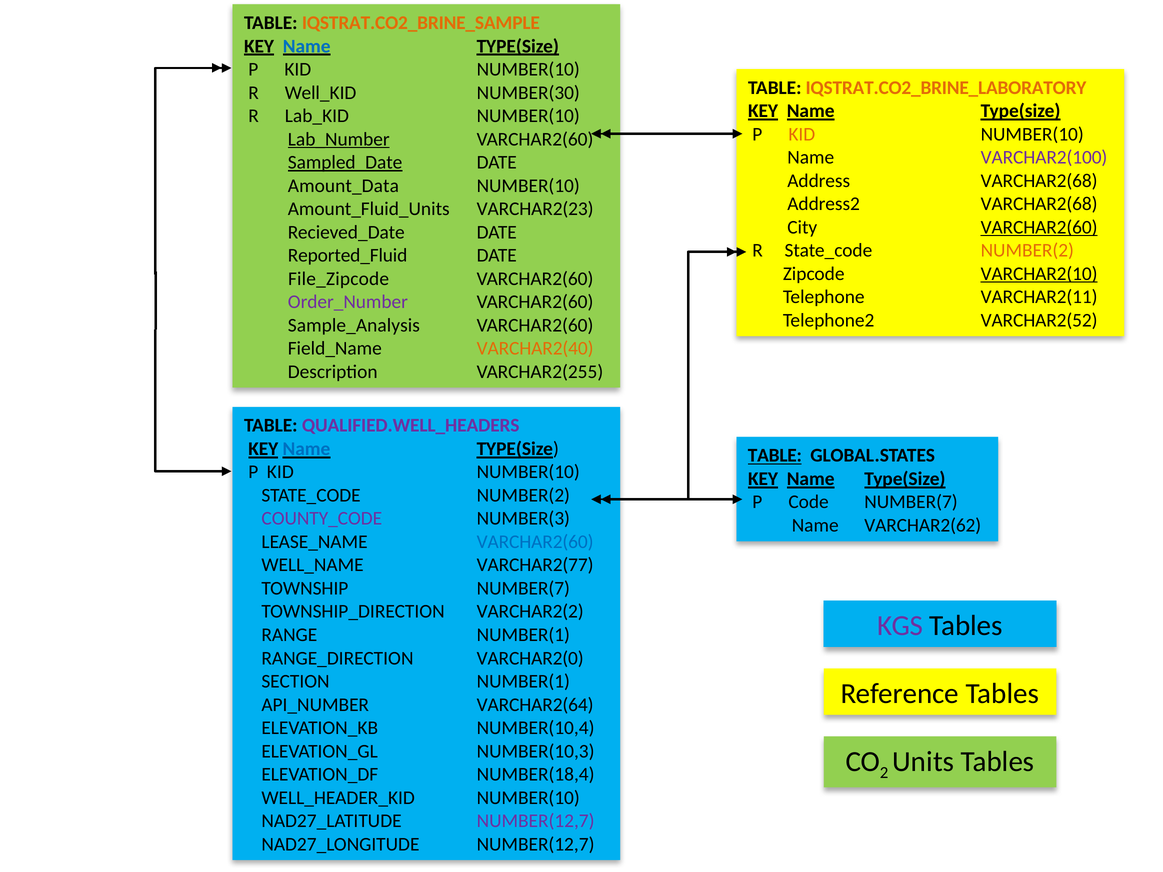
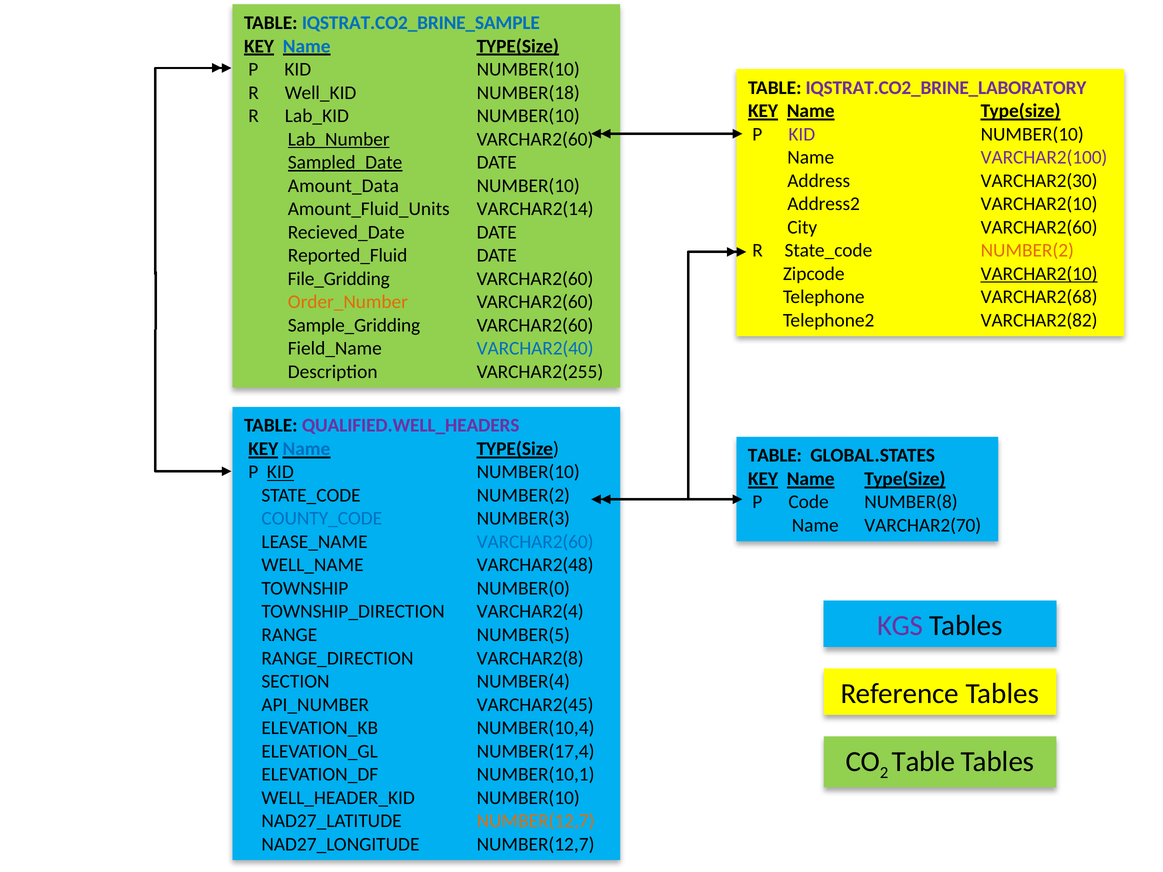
IQSTRAT.CO2_BRINE_SAMPLE colour: orange -> blue
IQSTRAT.CO2_BRINE_LABORATORY colour: orange -> purple
NUMBER(30: NUMBER(30 -> NUMBER(18
KID at (802, 134) colour: orange -> purple
Address VARCHAR2(68: VARCHAR2(68 -> VARCHAR2(30
Address2 VARCHAR2(68: VARCHAR2(68 -> VARCHAR2(10
VARCHAR2(23: VARCHAR2(23 -> VARCHAR2(14
VARCHAR2(60 at (1039, 227) underline: present -> none
File_Zipcode: File_Zipcode -> File_Gridding
VARCHAR2(11: VARCHAR2(11 -> VARCHAR2(68
Order_Number colour: purple -> orange
VARCHAR2(52: VARCHAR2(52 -> VARCHAR2(82
Sample_Analysis: Sample_Analysis -> Sample_Gridding
VARCHAR2(40 colour: orange -> blue
TABLE at (775, 456) underline: present -> none
KID at (280, 472) underline: none -> present
Code NUMBER(7: NUMBER(7 -> NUMBER(8
COUNTY_CODE colour: purple -> blue
VARCHAR2(62: VARCHAR2(62 -> VARCHAR2(70
VARCHAR2(77: VARCHAR2(77 -> VARCHAR2(48
TOWNSHIP NUMBER(7: NUMBER(7 -> NUMBER(0
VARCHAR2(2: VARCHAR2(2 -> VARCHAR2(4
RANGE NUMBER(1: NUMBER(1 -> NUMBER(5
VARCHAR2(0: VARCHAR2(0 -> VARCHAR2(8
SECTION NUMBER(1: NUMBER(1 -> NUMBER(4
VARCHAR2(64: VARCHAR2(64 -> VARCHAR2(45
NUMBER(10,3: NUMBER(10,3 -> NUMBER(17,4
Units at (923, 762): Units -> Table
NUMBER(18,4: NUMBER(18,4 -> NUMBER(10,1
NUMBER(12,7 at (536, 821) colour: purple -> orange
